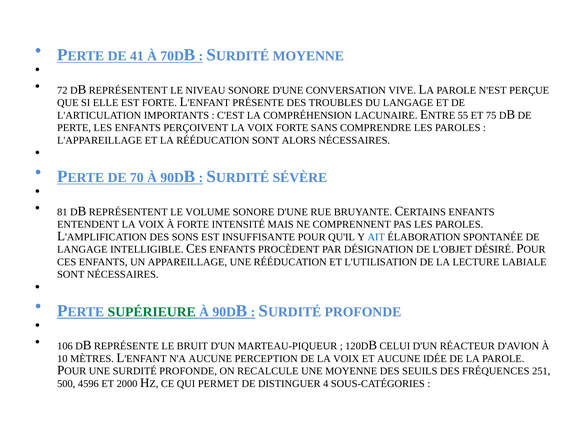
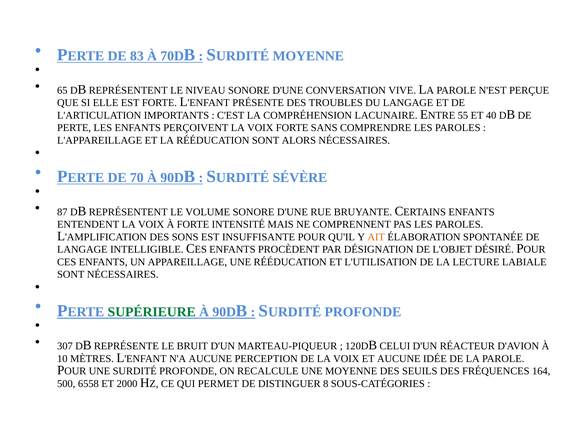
41: 41 -> 83
72: 72 -> 65
75: 75 -> 40
81: 81 -> 87
AIT colour: blue -> orange
106: 106 -> 307
251: 251 -> 164
4596: 4596 -> 6558
4: 4 -> 8
